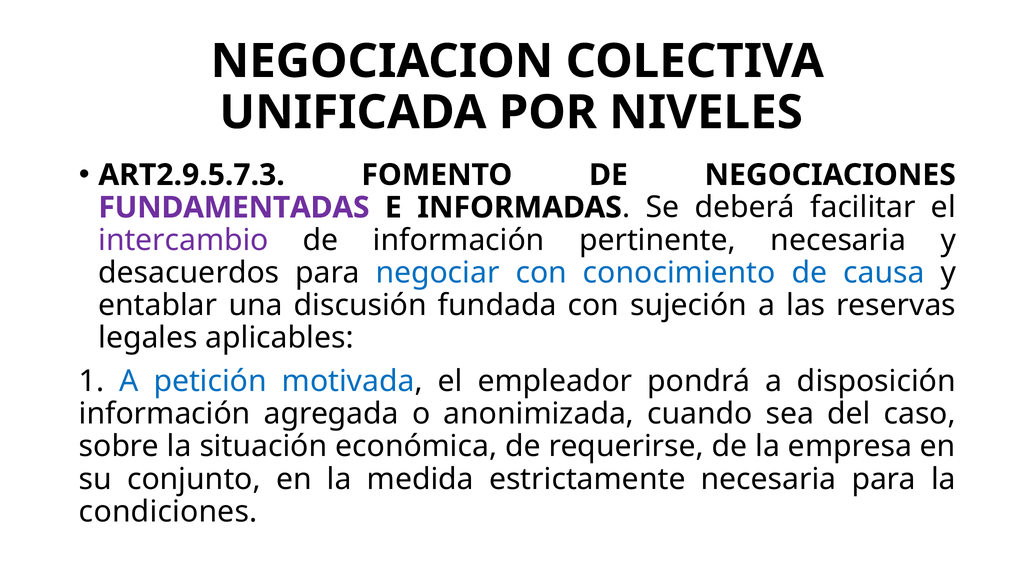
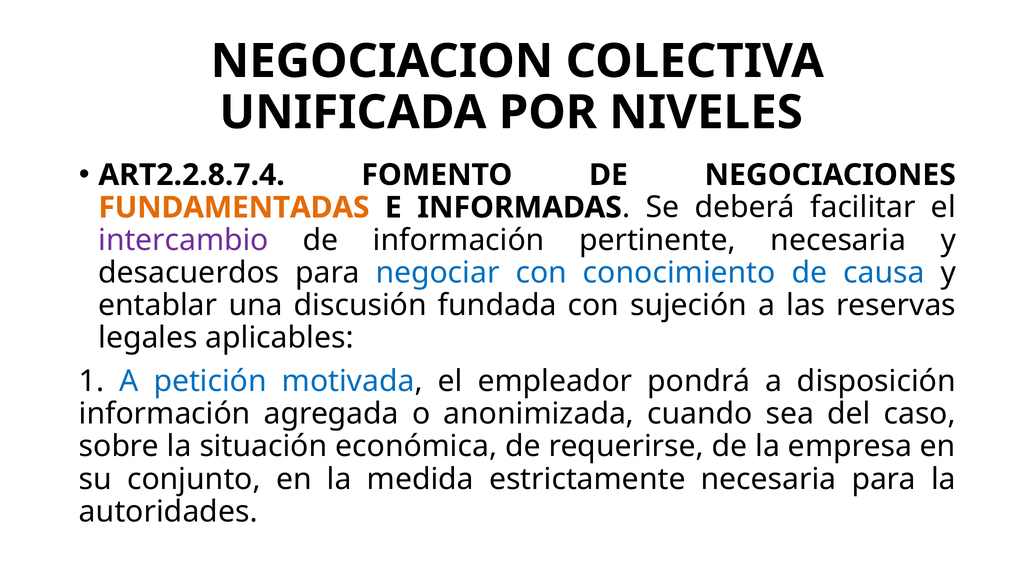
ART2.9.5.7.3: ART2.9.5.7.3 -> ART2.2.8.7.4
FUNDAMENTADAS colour: purple -> orange
condiciones: condiciones -> autoridades
